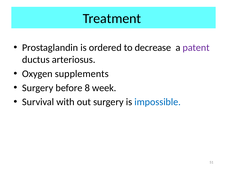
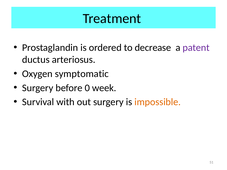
supplements: supplements -> symptomatic
8: 8 -> 0
impossible colour: blue -> orange
